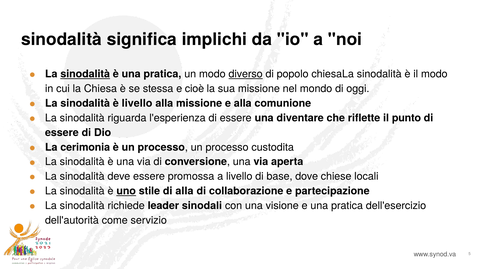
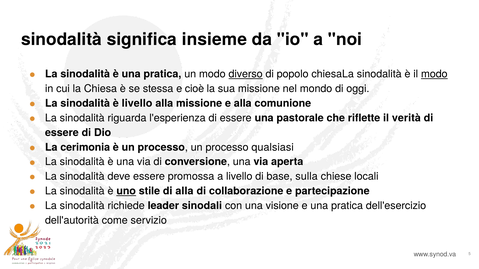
implichi: implichi -> insieme
sinodalità at (85, 74) underline: present -> none
modo at (434, 74) underline: none -> present
diventare: diventare -> pastorale
punto: punto -> verità
custodita: custodita -> qualsiasi
dove: dove -> sulla
